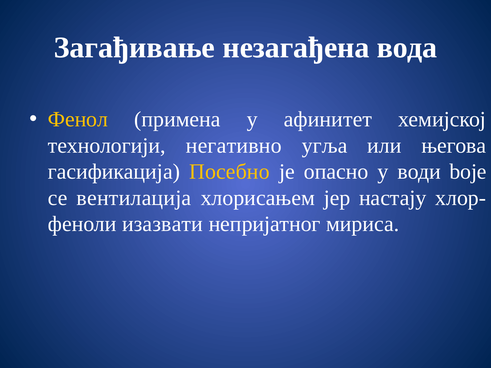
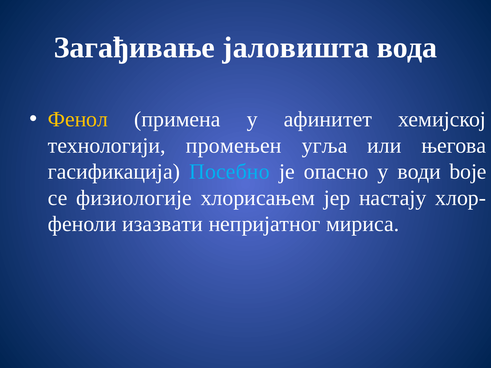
незагађена: незагађена -> јаловишта
негативно: негативно -> промењен
Посебно colour: yellow -> light blue
вентилација: вентилација -> физиологије
